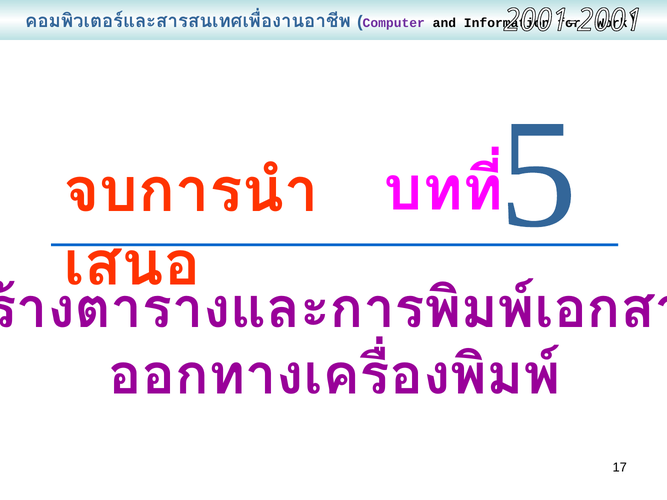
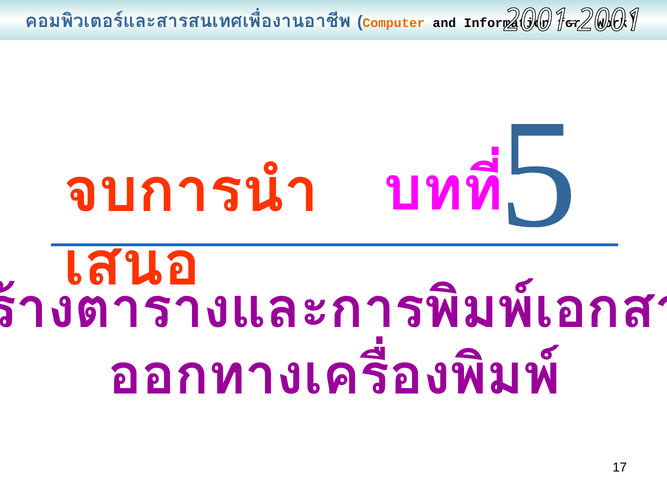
Computer colour: purple -> orange
